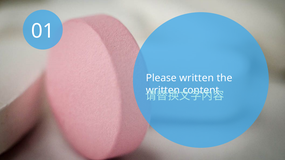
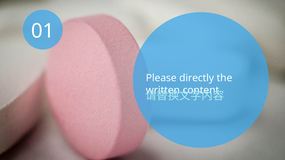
Please written: written -> directly
